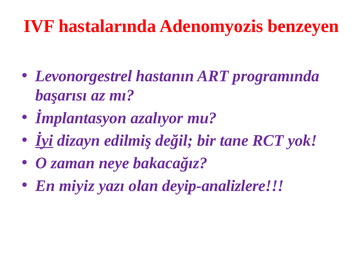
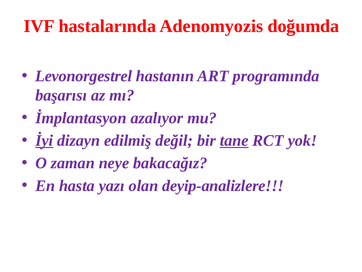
benzeyen: benzeyen -> doğumda
tane underline: none -> present
miyiz: miyiz -> hasta
